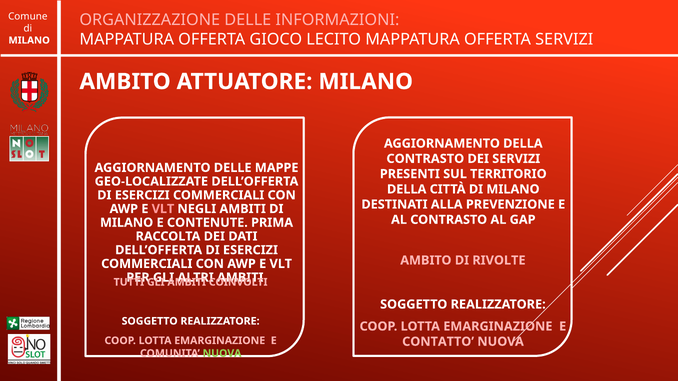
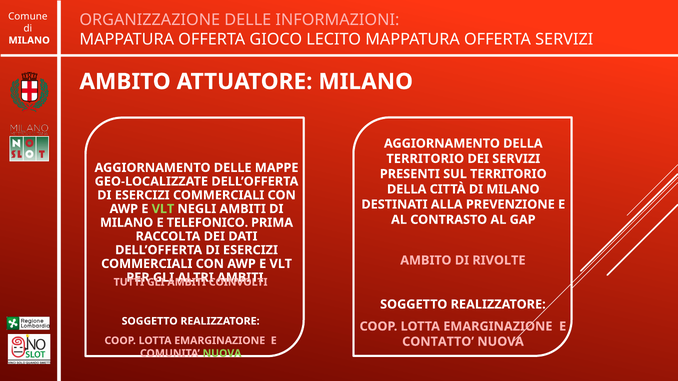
CONTRASTO at (425, 159): CONTRASTO -> TERRITORIO
VLT at (163, 209) colour: pink -> light green
CONTENUTE: CONTENUTE -> TELEFONICO
